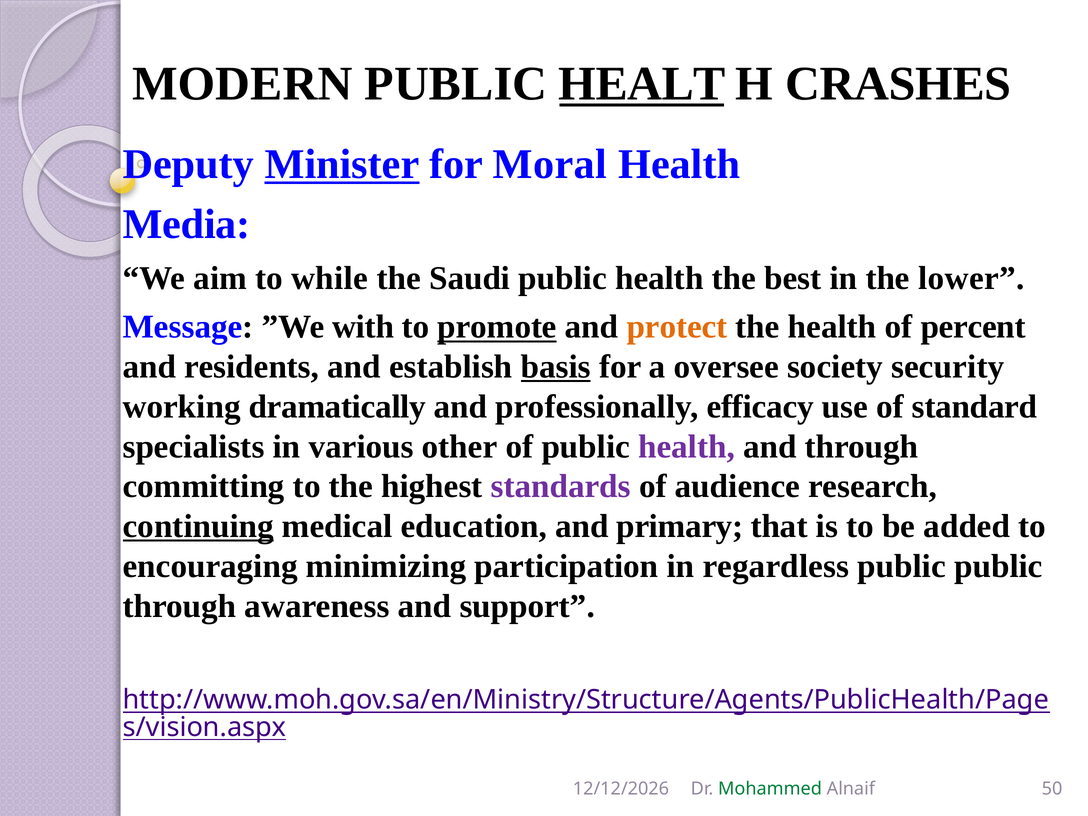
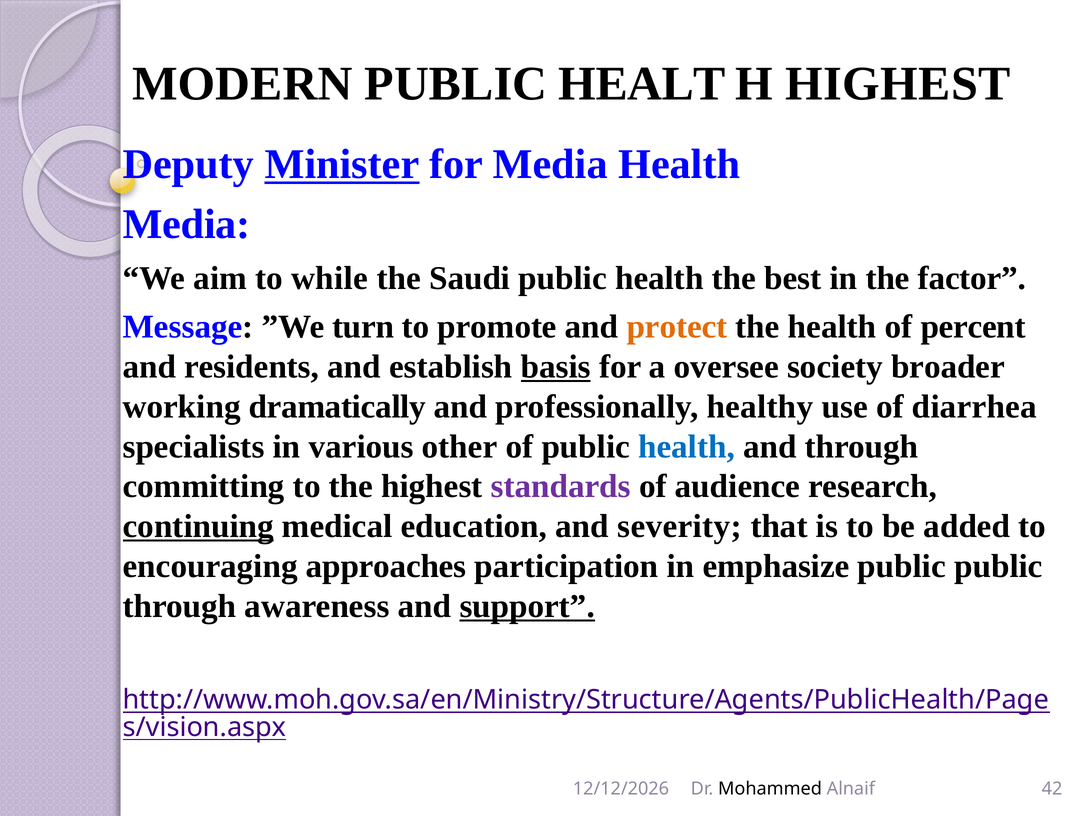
HEALT underline: present -> none
H CRASHES: CRASHES -> HIGHEST
for Moral: Moral -> Media
lower: lower -> factor
with: with -> turn
promote underline: present -> none
security: security -> broader
efficacy: efficacy -> healthy
standard: standard -> diarrhea
health at (687, 447) colour: purple -> blue
primary: primary -> severity
minimizing: minimizing -> approaches
regardless: regardless -> emphasize
support underline: none -> present
Mohammed colour: green -> black
50: 50 -> 42
